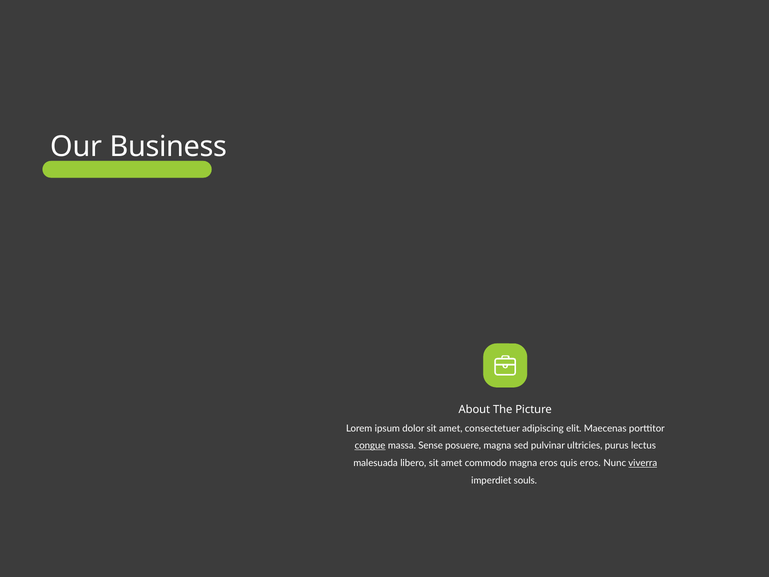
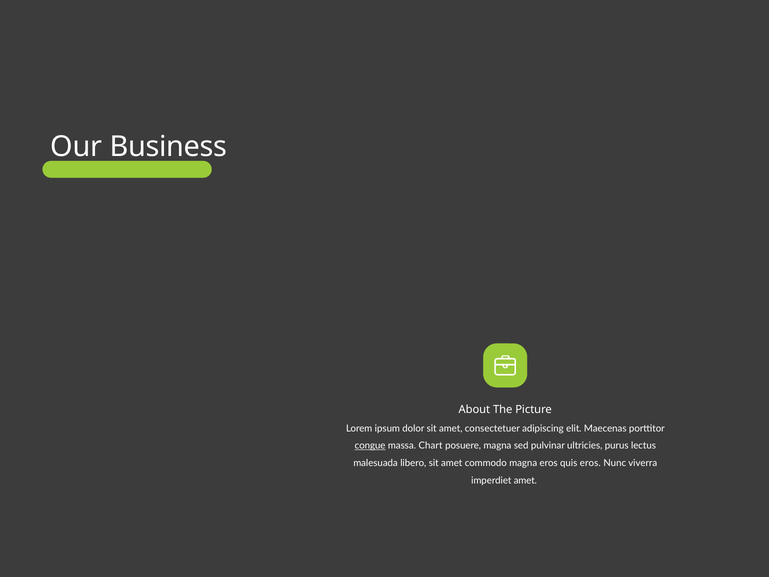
Sense: Sense -> Chart
viverra underline: present -> none
imperdiet souls: souls -> amet
